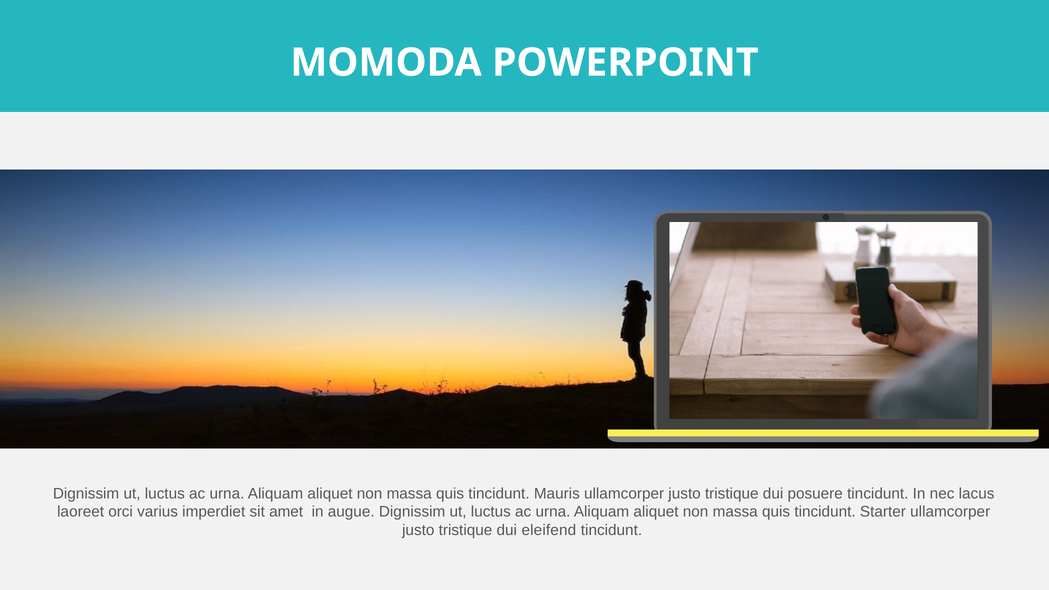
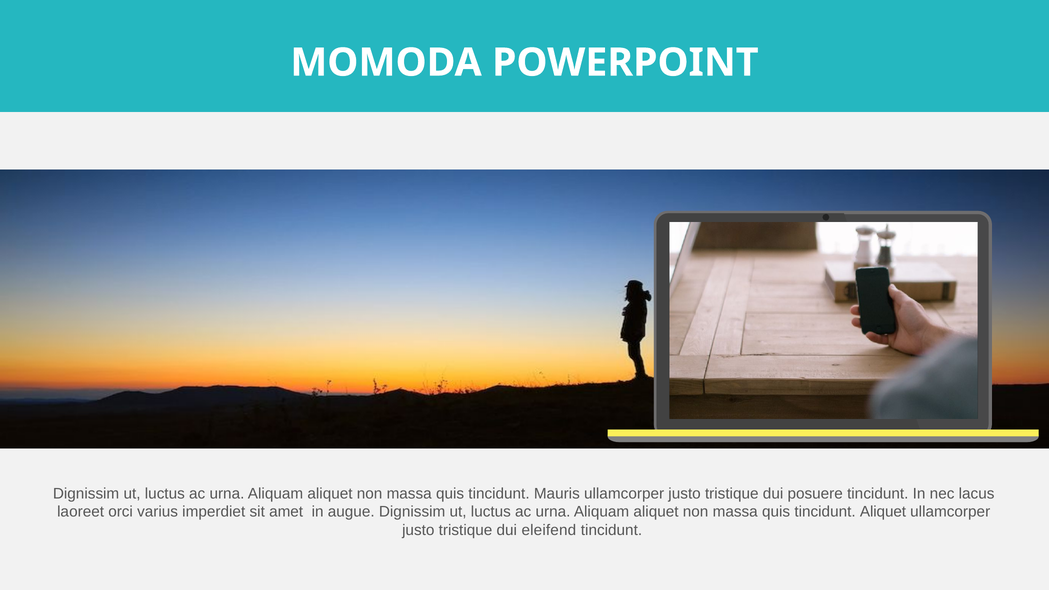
tincidunt Starter: Starter -> Aliquet
